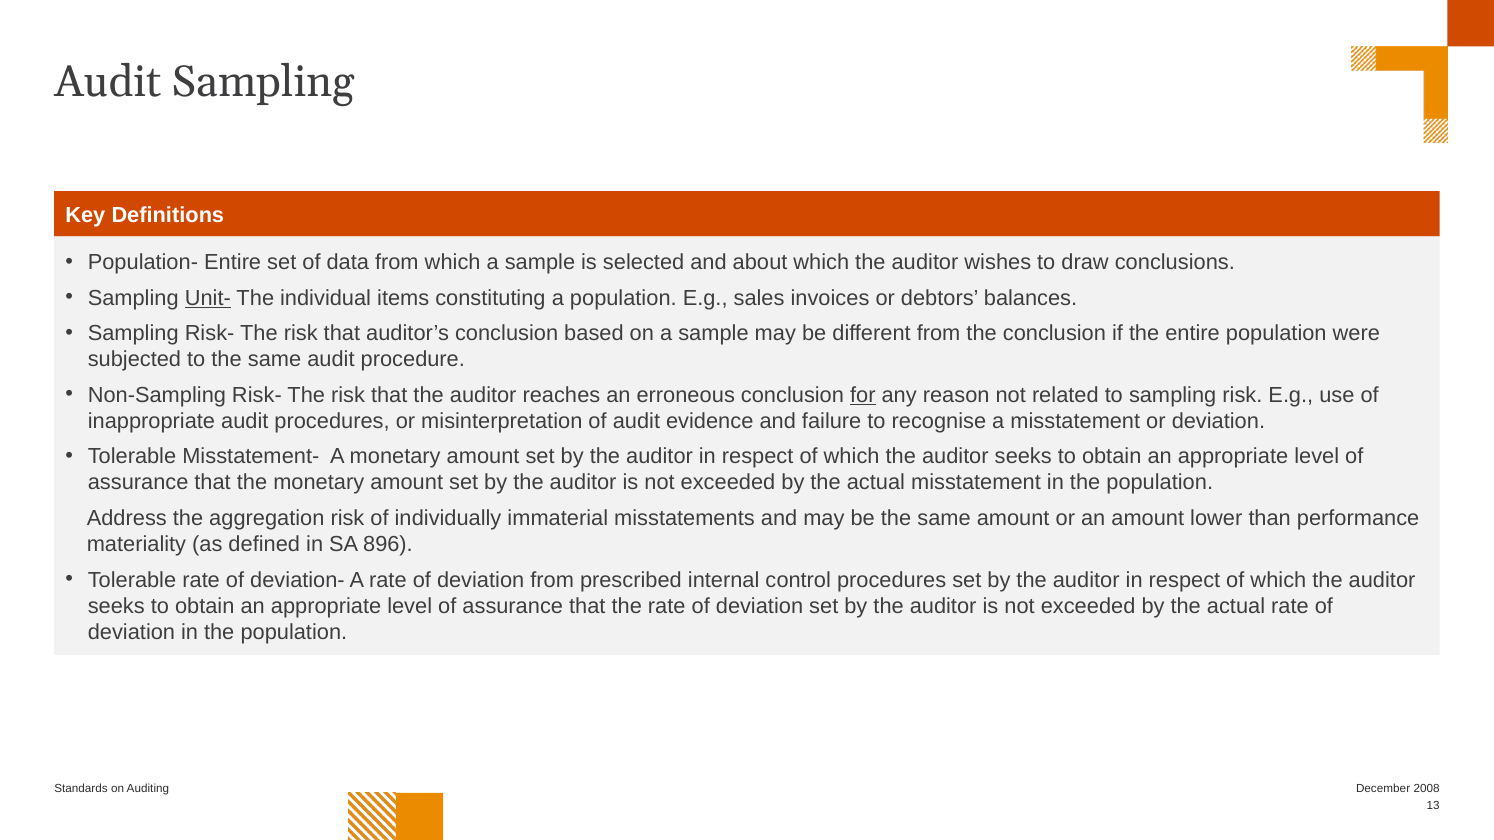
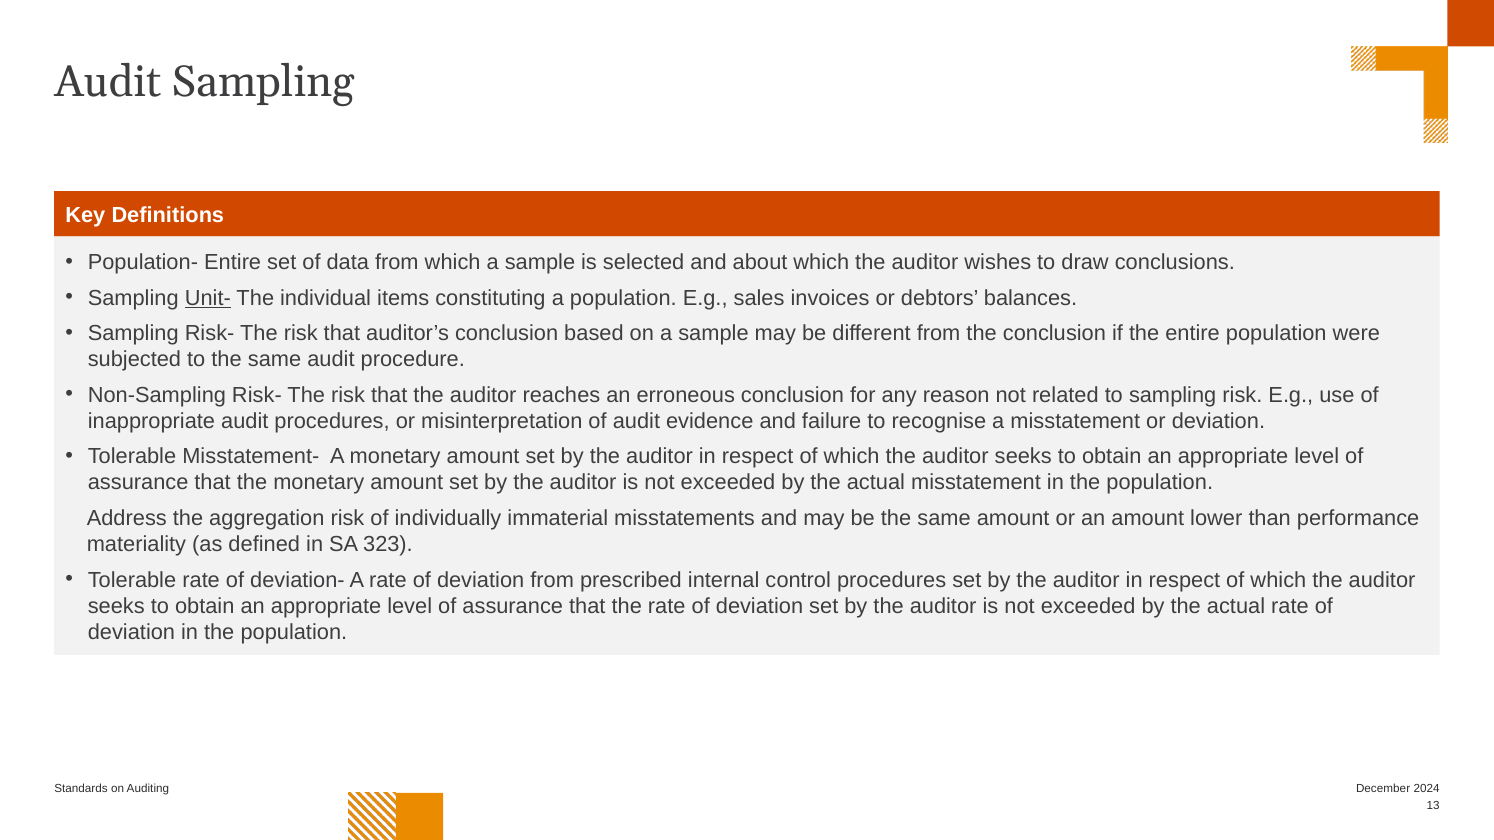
for underline: present -> none
896: 896 -> 323
2008: 2008 -> 2024
